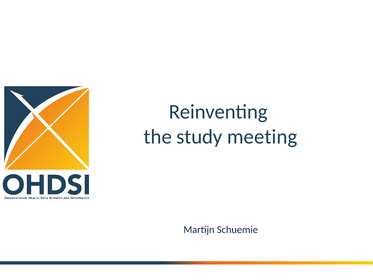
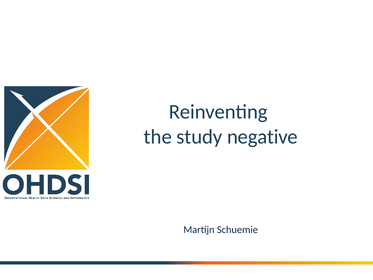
meeting: meeting -> negative
